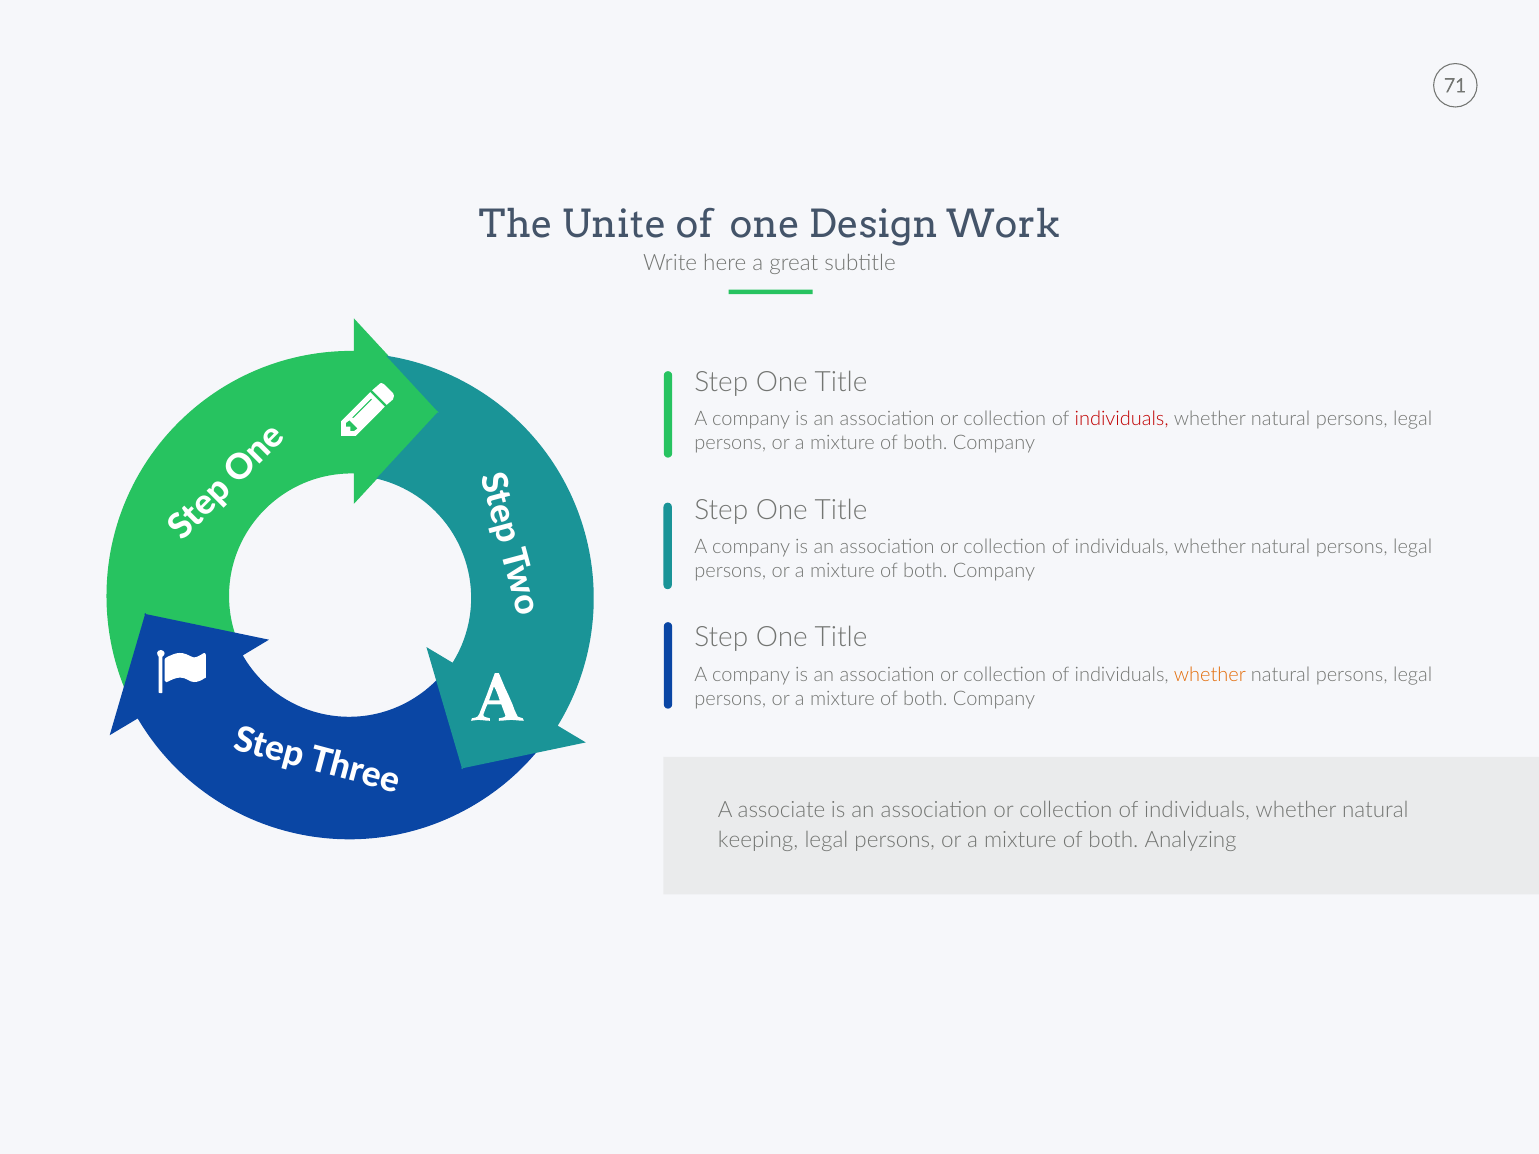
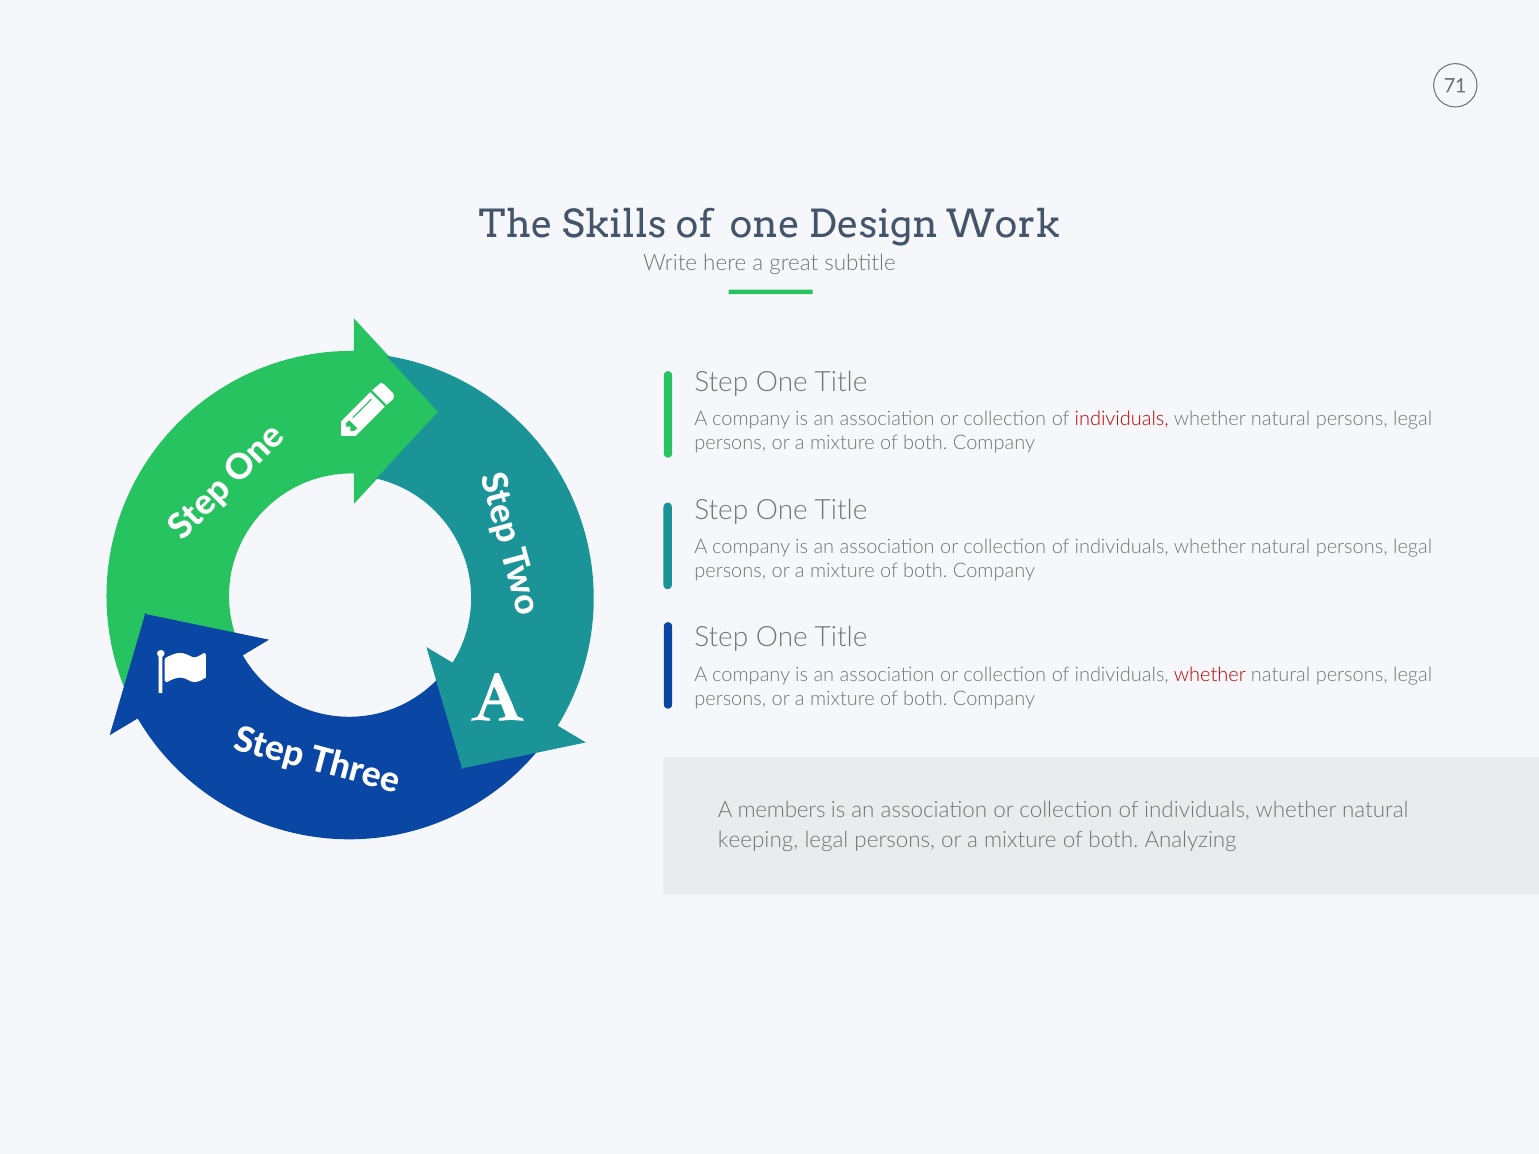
Unite: Unite -> Skills
whether at (1210, 675) colour: orange -> red
associate: associate -> members
